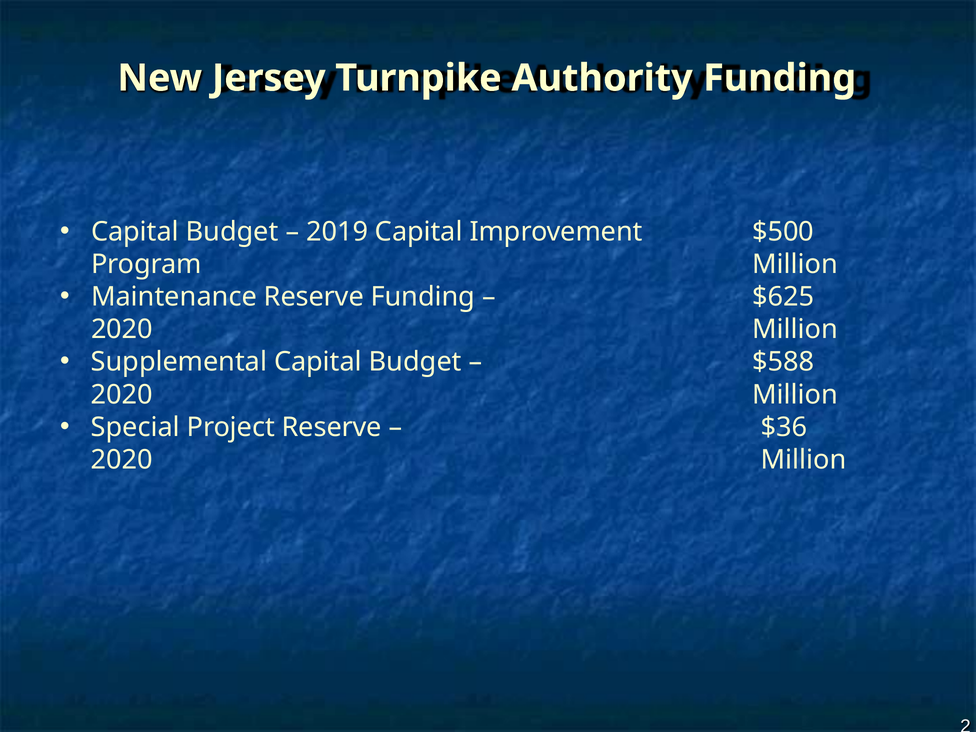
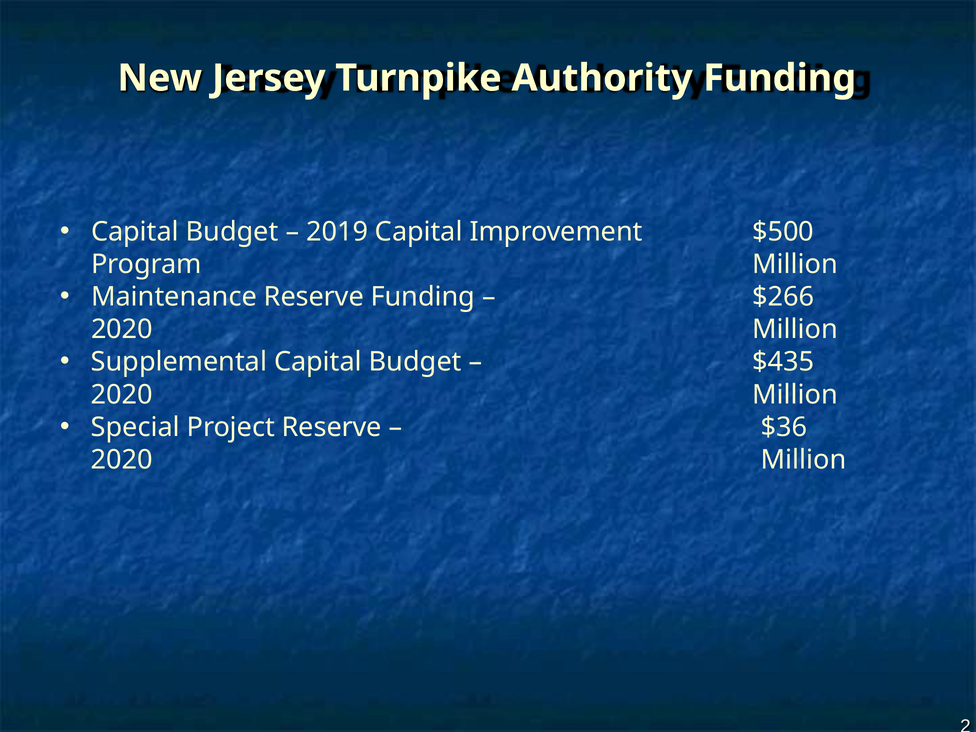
$625: $625 -> $266
$588: $588 -> $435
